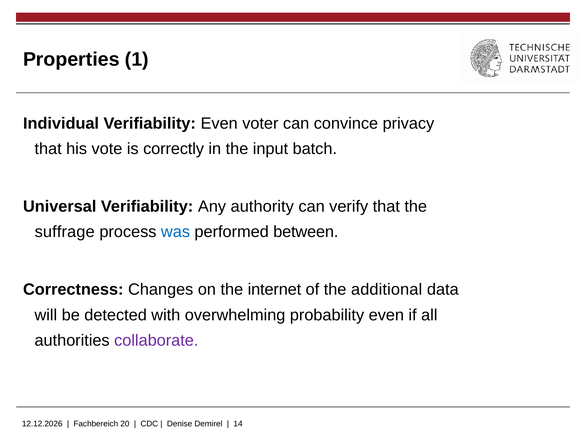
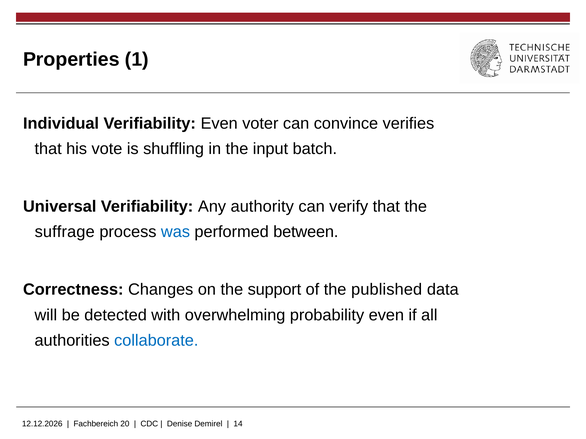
privacy: privacy -> verifies
correctly: correctly -> shuffling
internet: internet -> support
additional: additional -> published
collaborate colour: purple -> blue
